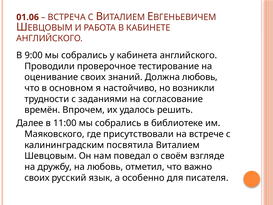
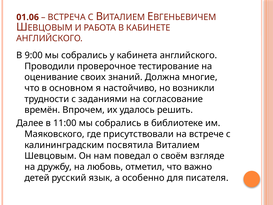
Должна любовь: любовь -> многие
своих at (37, 178): своих -> детей
